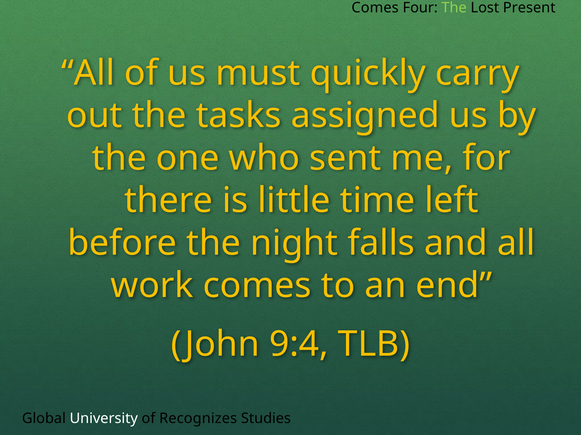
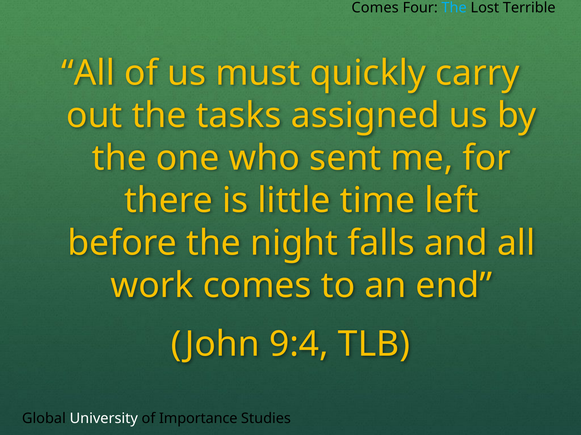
The at (454, 8) colour: light green -> light blue
Present: Present -> Terrible
Recognizes: Recognizes -> Importance
